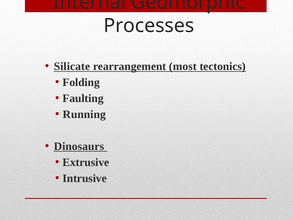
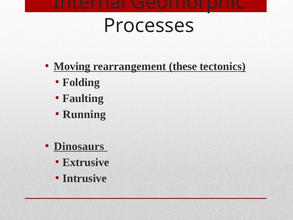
Silicate: Silicate -> Moving
most: most -> these
